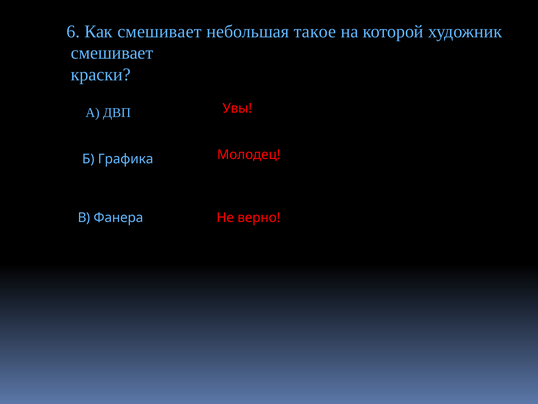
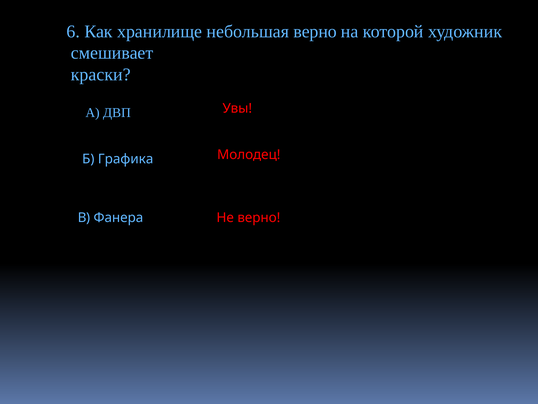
Как смешивает: смешивает -> хранилище
небольшая такое: такое -> верно
